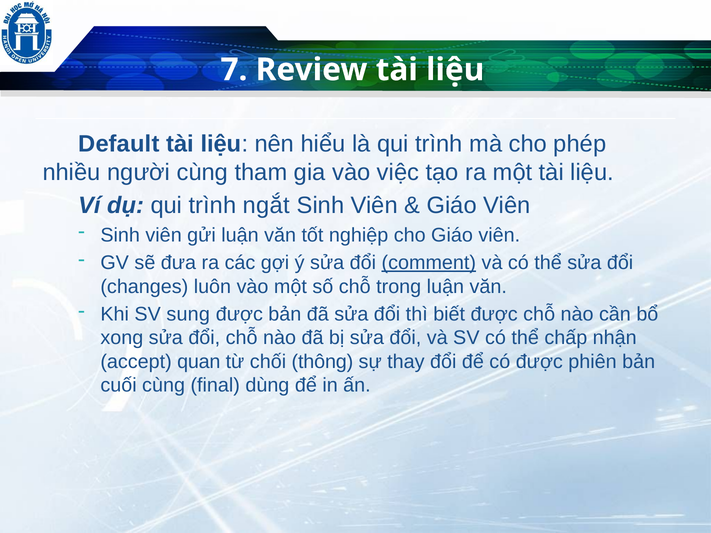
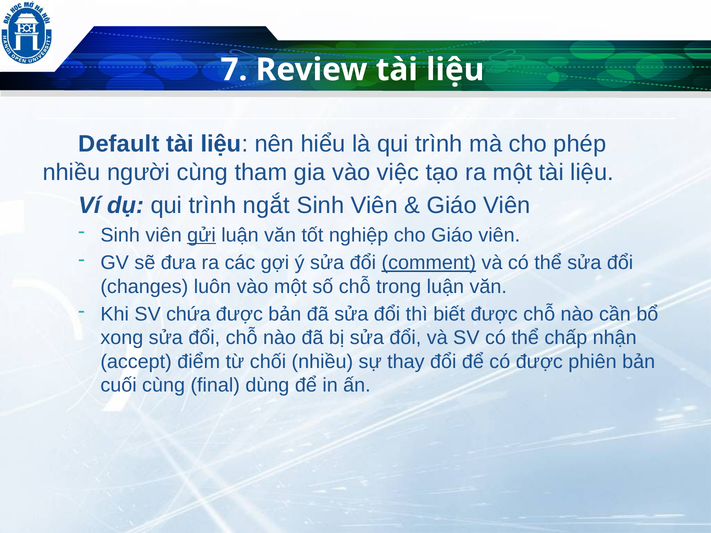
gửi underline: none -> present
sung: sung -> chứa
quan: quan -> điểm
chối thông: thông -> nhiều
